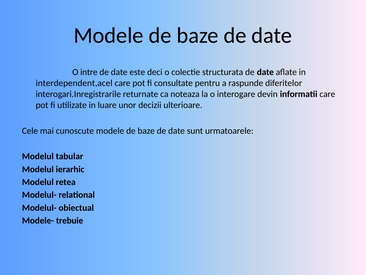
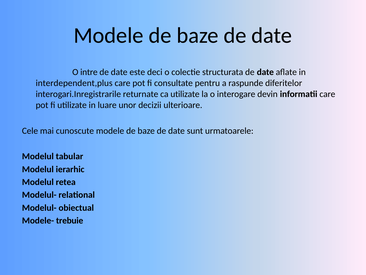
interdependent,acel: interdependent,acel -> interdependent,plus
ca noteaza: noteaza -> utilizate
